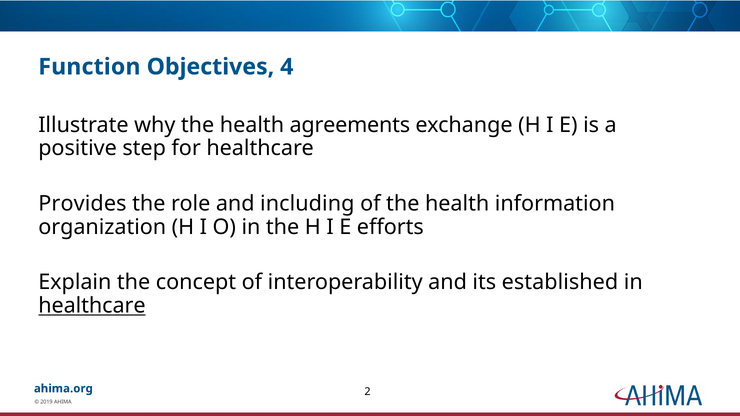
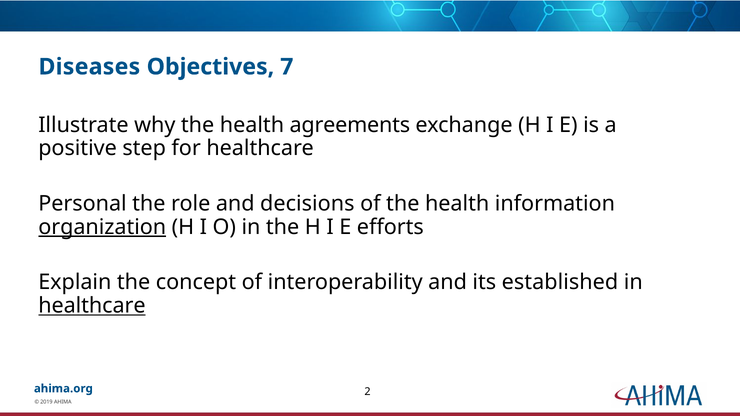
Function: Function -> Diseases
4: 4 -> 7
Provides: Provides -> Personal
including: including -> decisions
organization underline: none -> present
